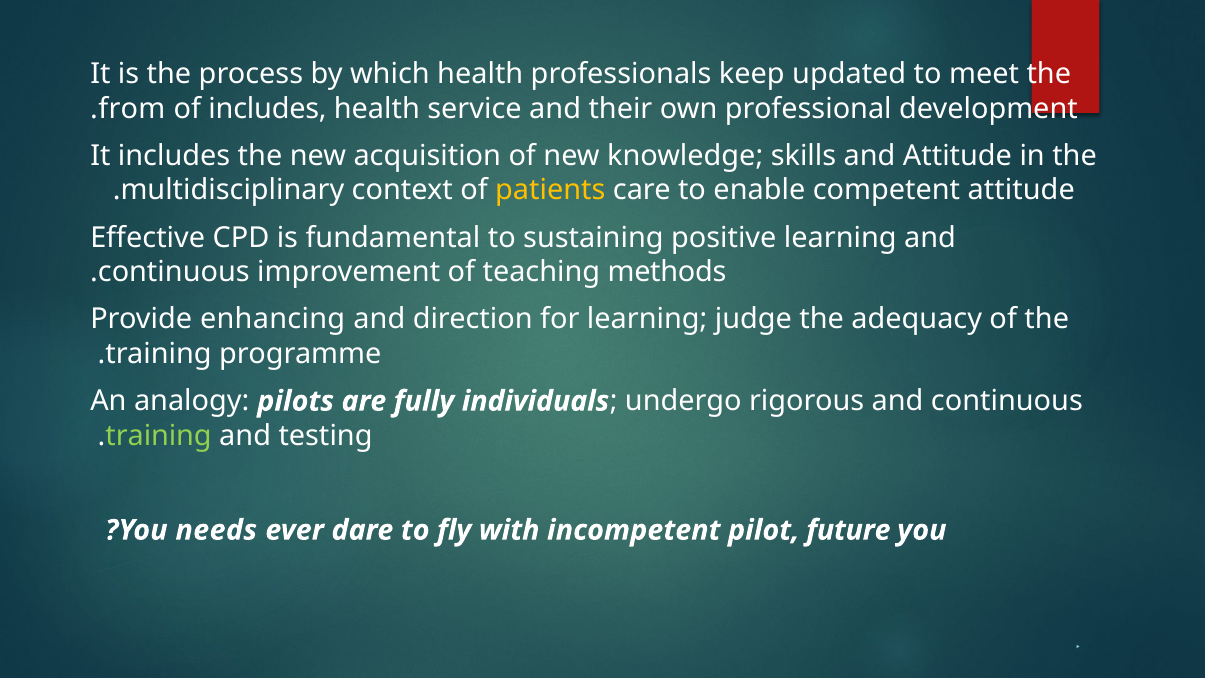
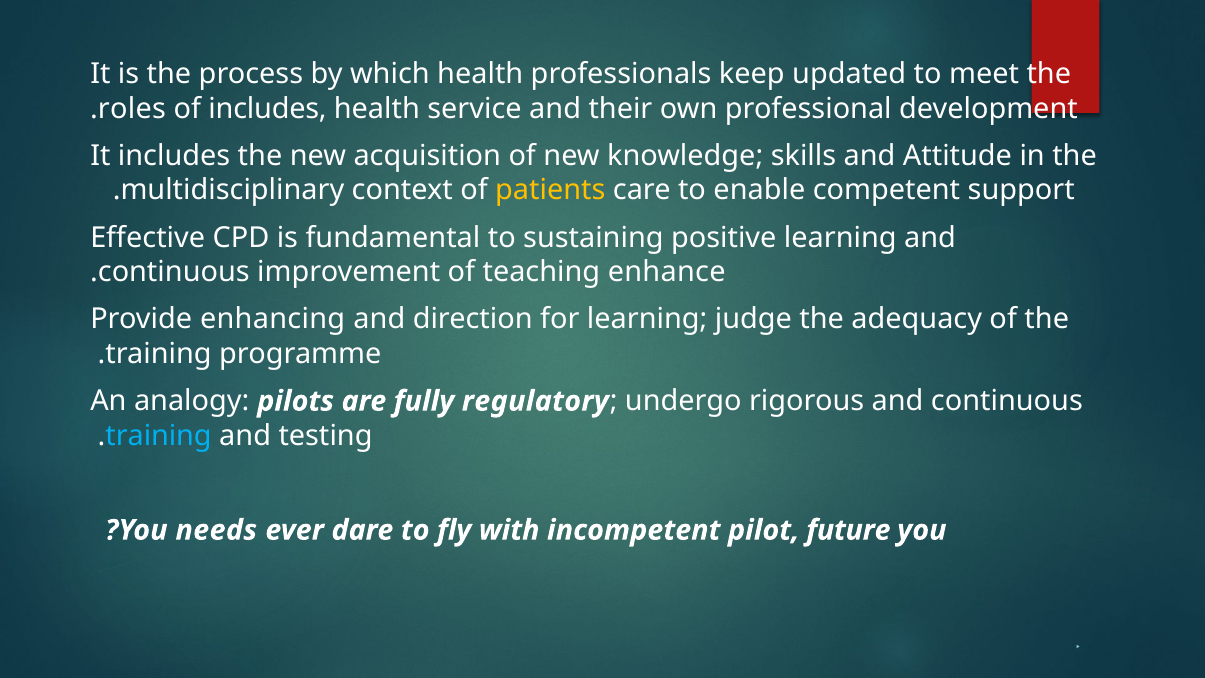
from: from -> roles
competent attitude: attitude -> support
methods: methods -> enhance
individuals: individuals -> regulatory
training at (159, 436) colour: light green -> light blue
